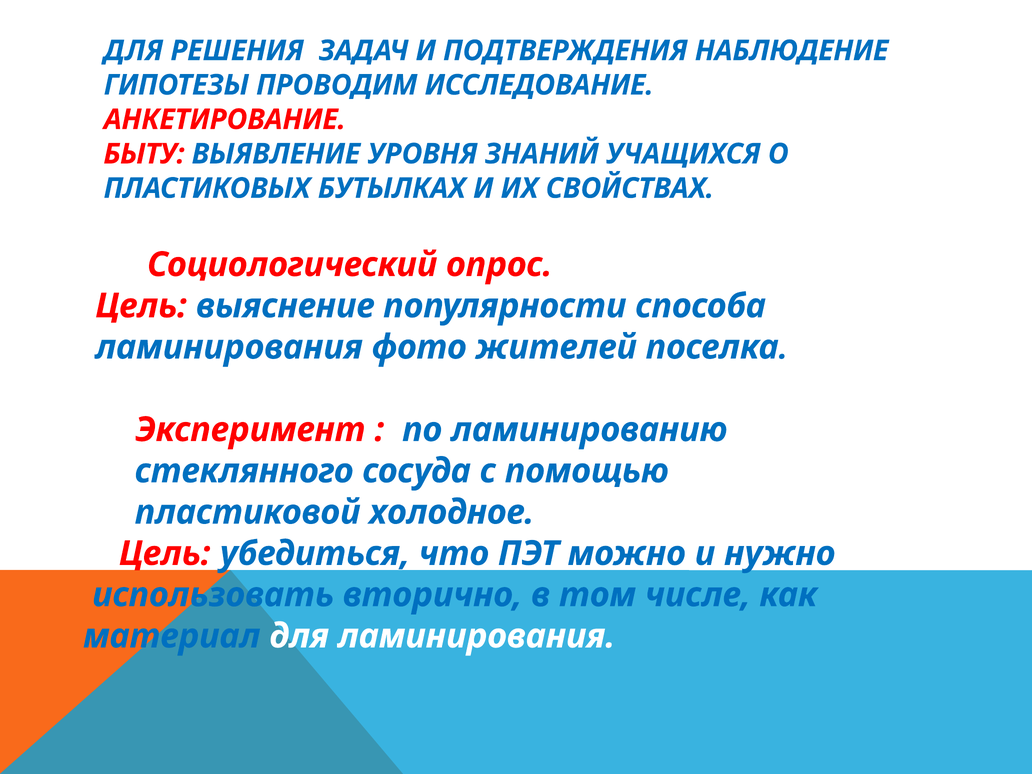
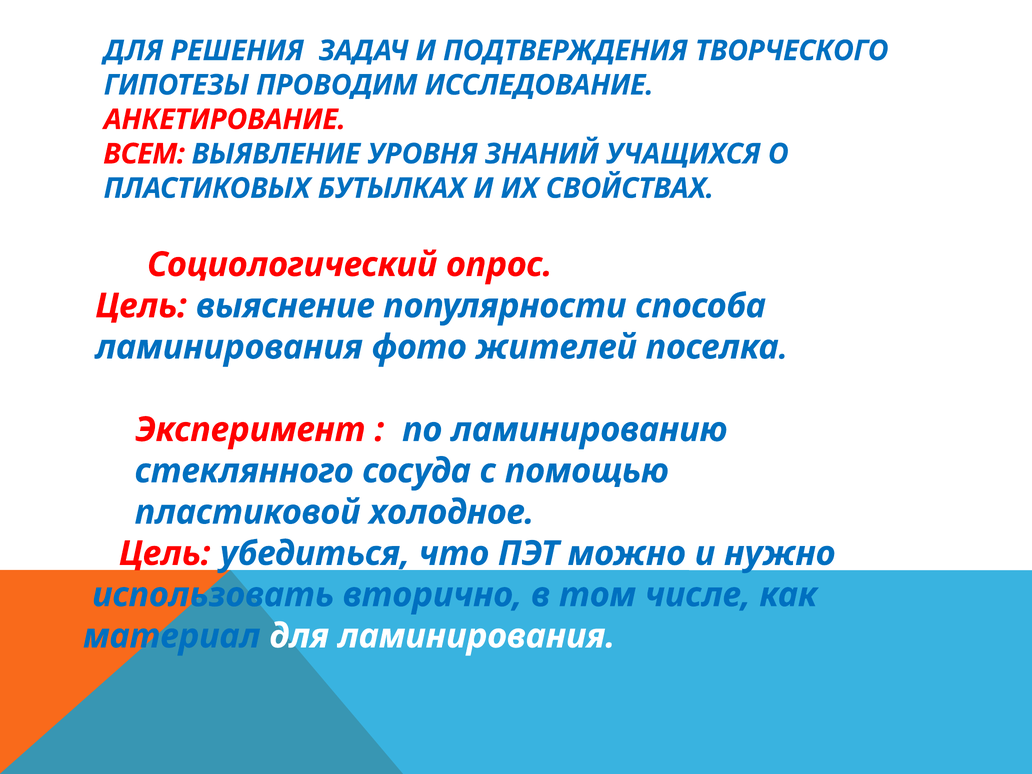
НАБЛЮДЕНИЕ: НАБЛЮДЕНИЕ -> ТВОРЧЕСКОГО
БЫТУ: БЫТУ -> ВСЕМ
